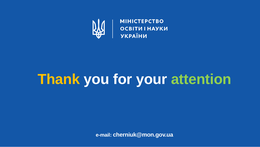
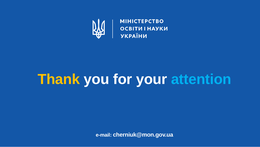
attention colour: light green -> light blue
